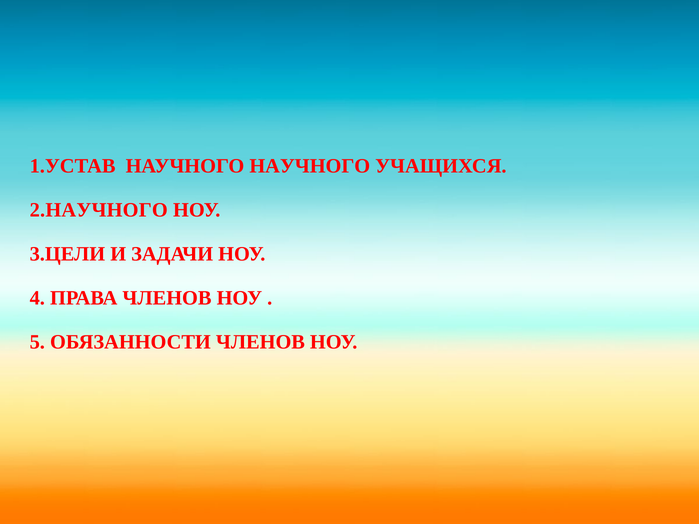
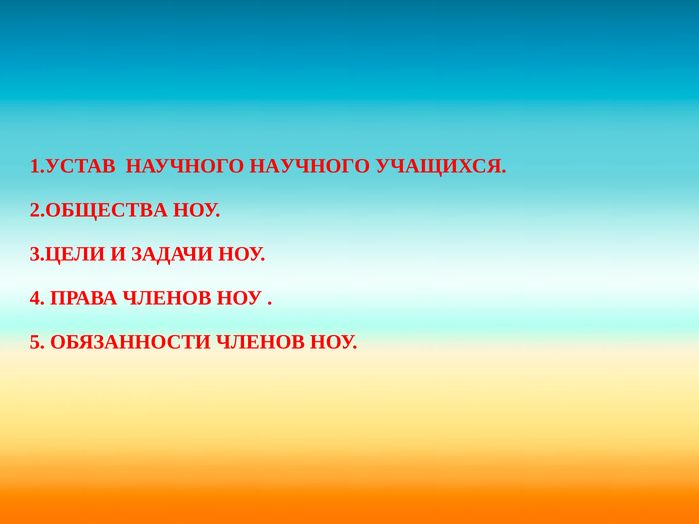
2.НАУЧНОГО: 2.НАУЧНОГО -> 2.ОБЩЕСТВА
